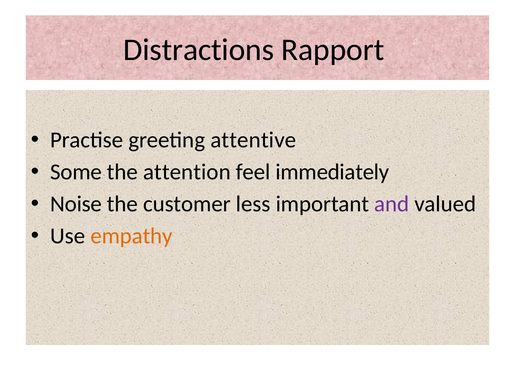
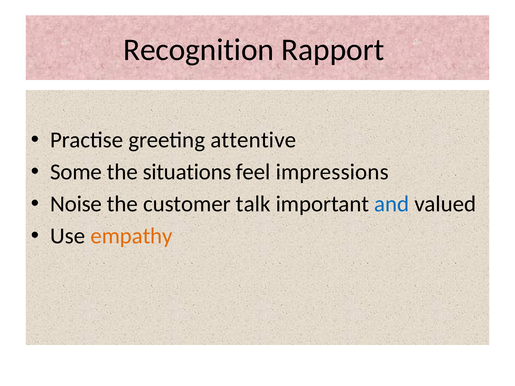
Distractions: Distractions -> Recognition
attention: attention -> situations
immediately: immediately -> impressions
less: less -> talk
and colour: purple -> blue
